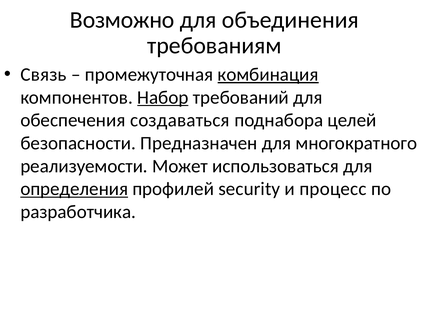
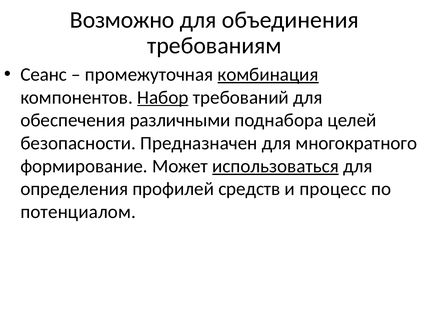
Связь: Связь -> Сеанс
создаваться: создаваться -> различными
реализуемости: реализуемости -> формирование
использоваться underline: none -> present
определения underline: present -> none
security: security -> средств
разработчика: разработчика -> потенциалом
